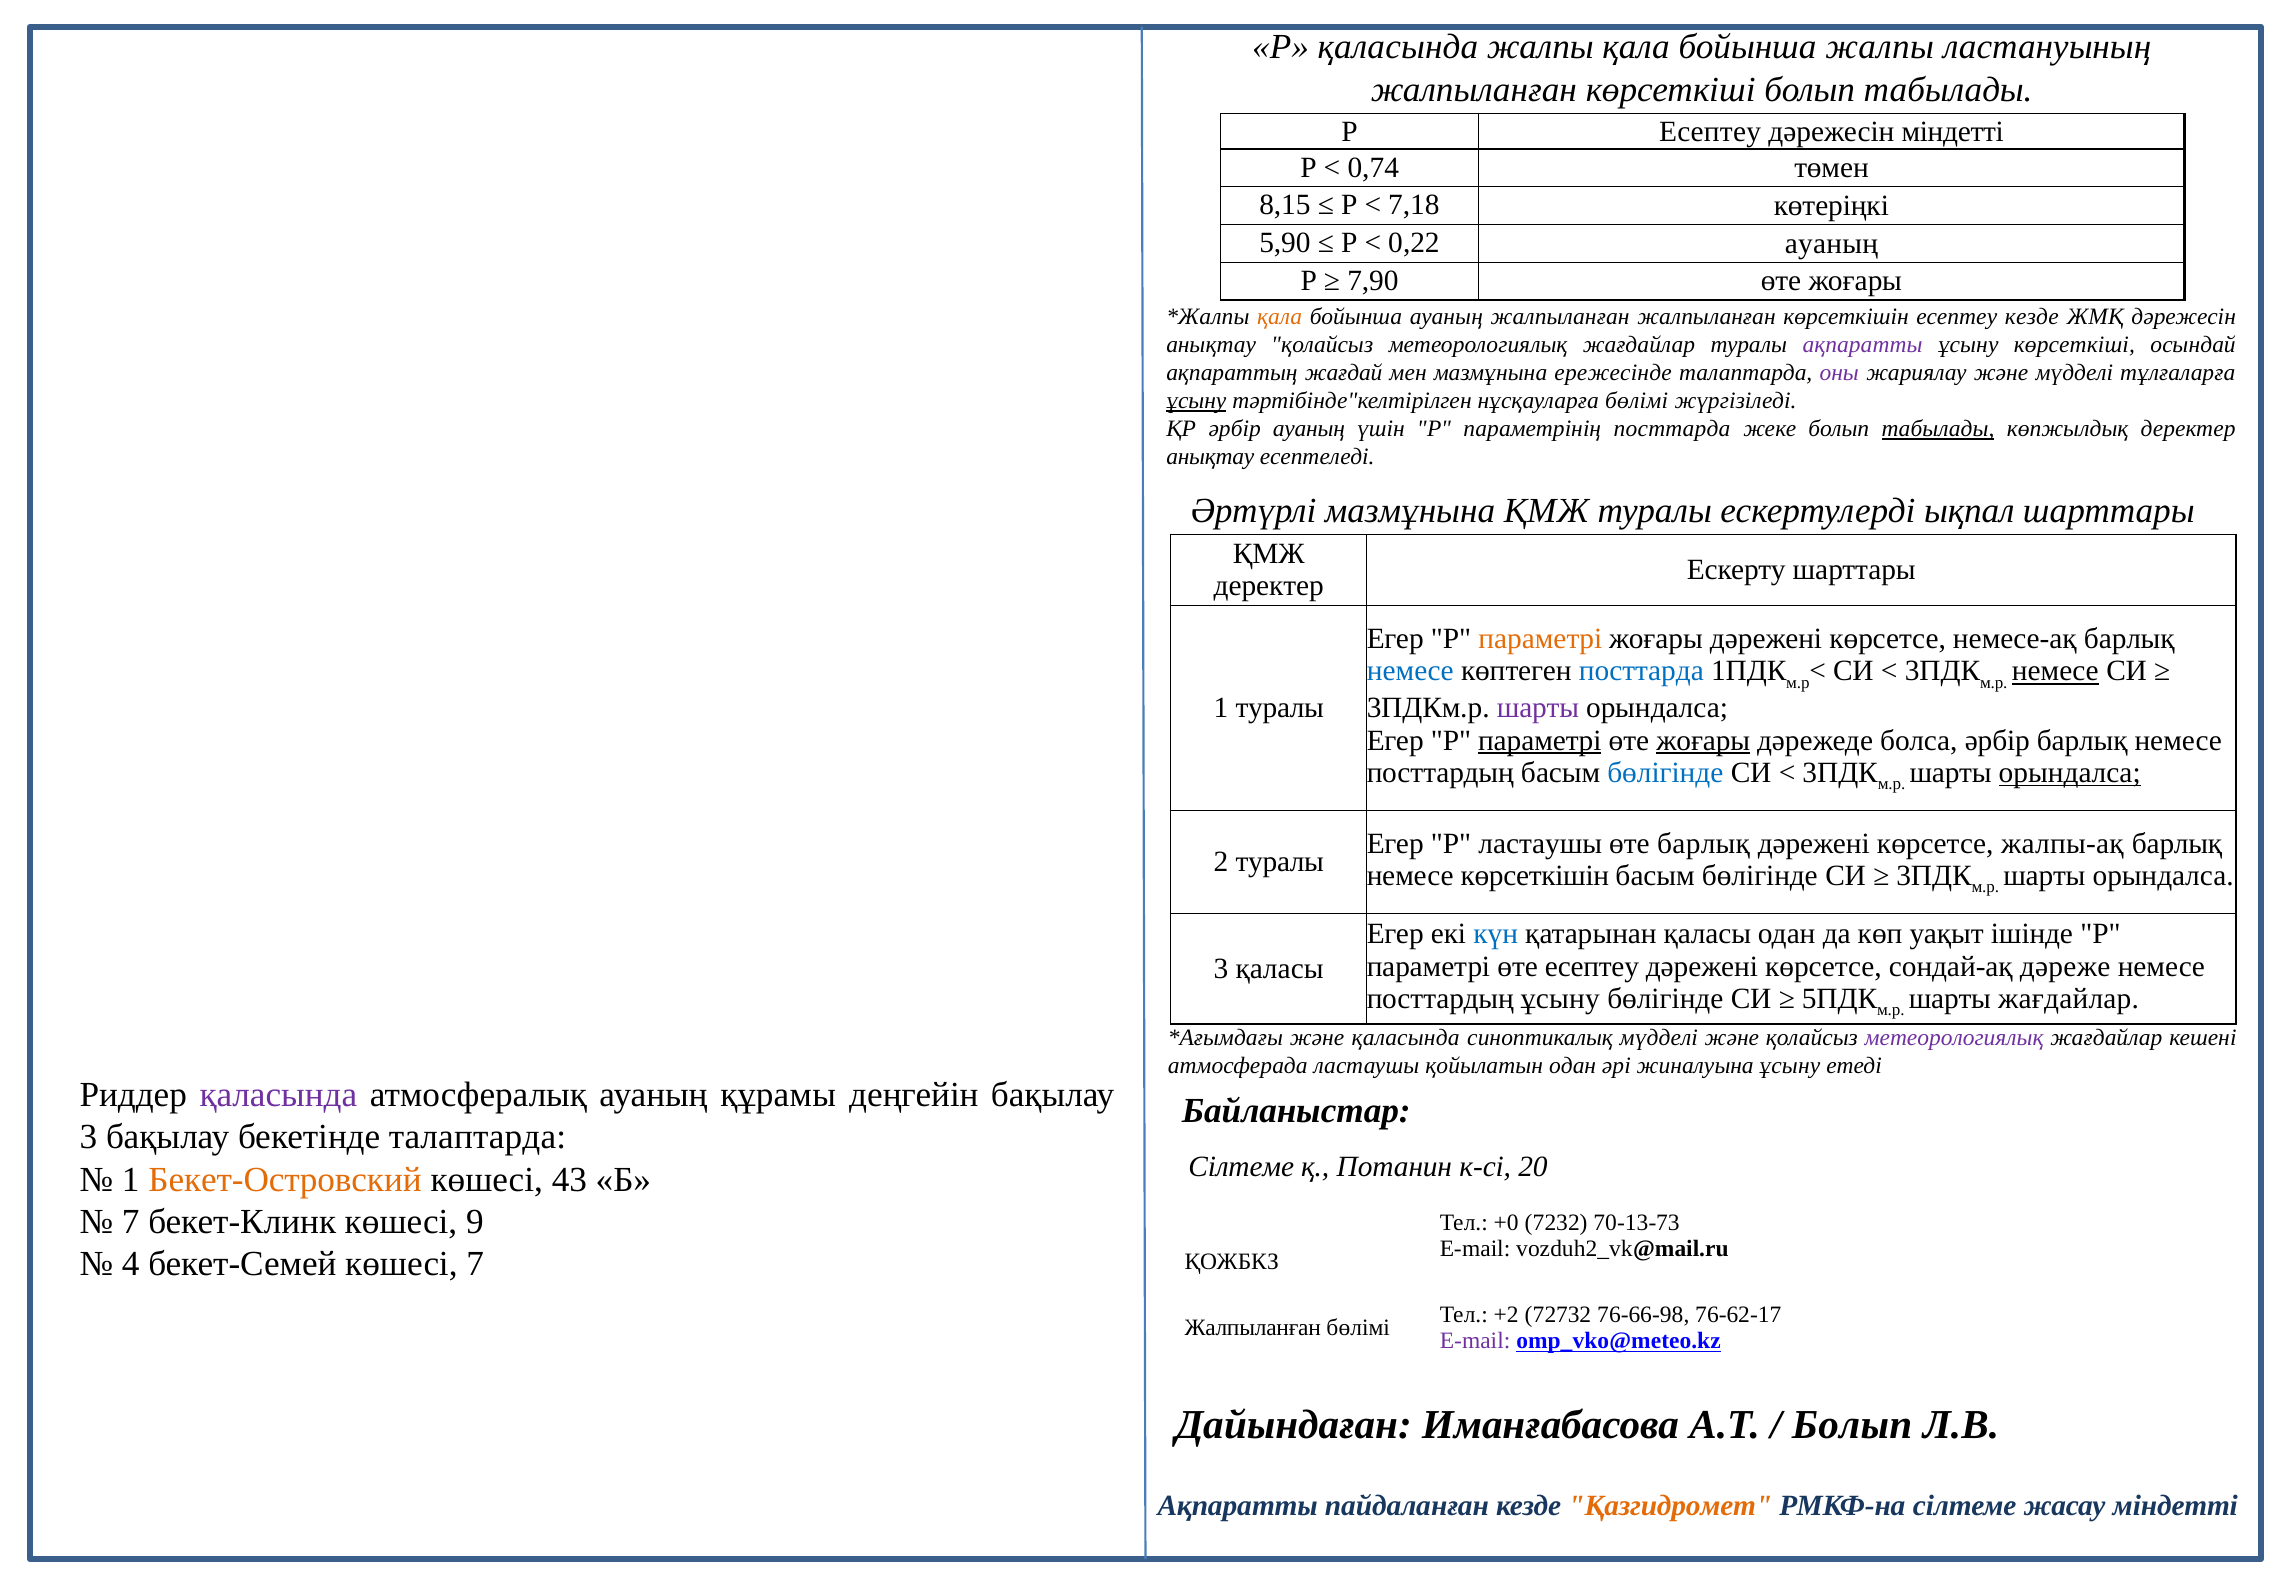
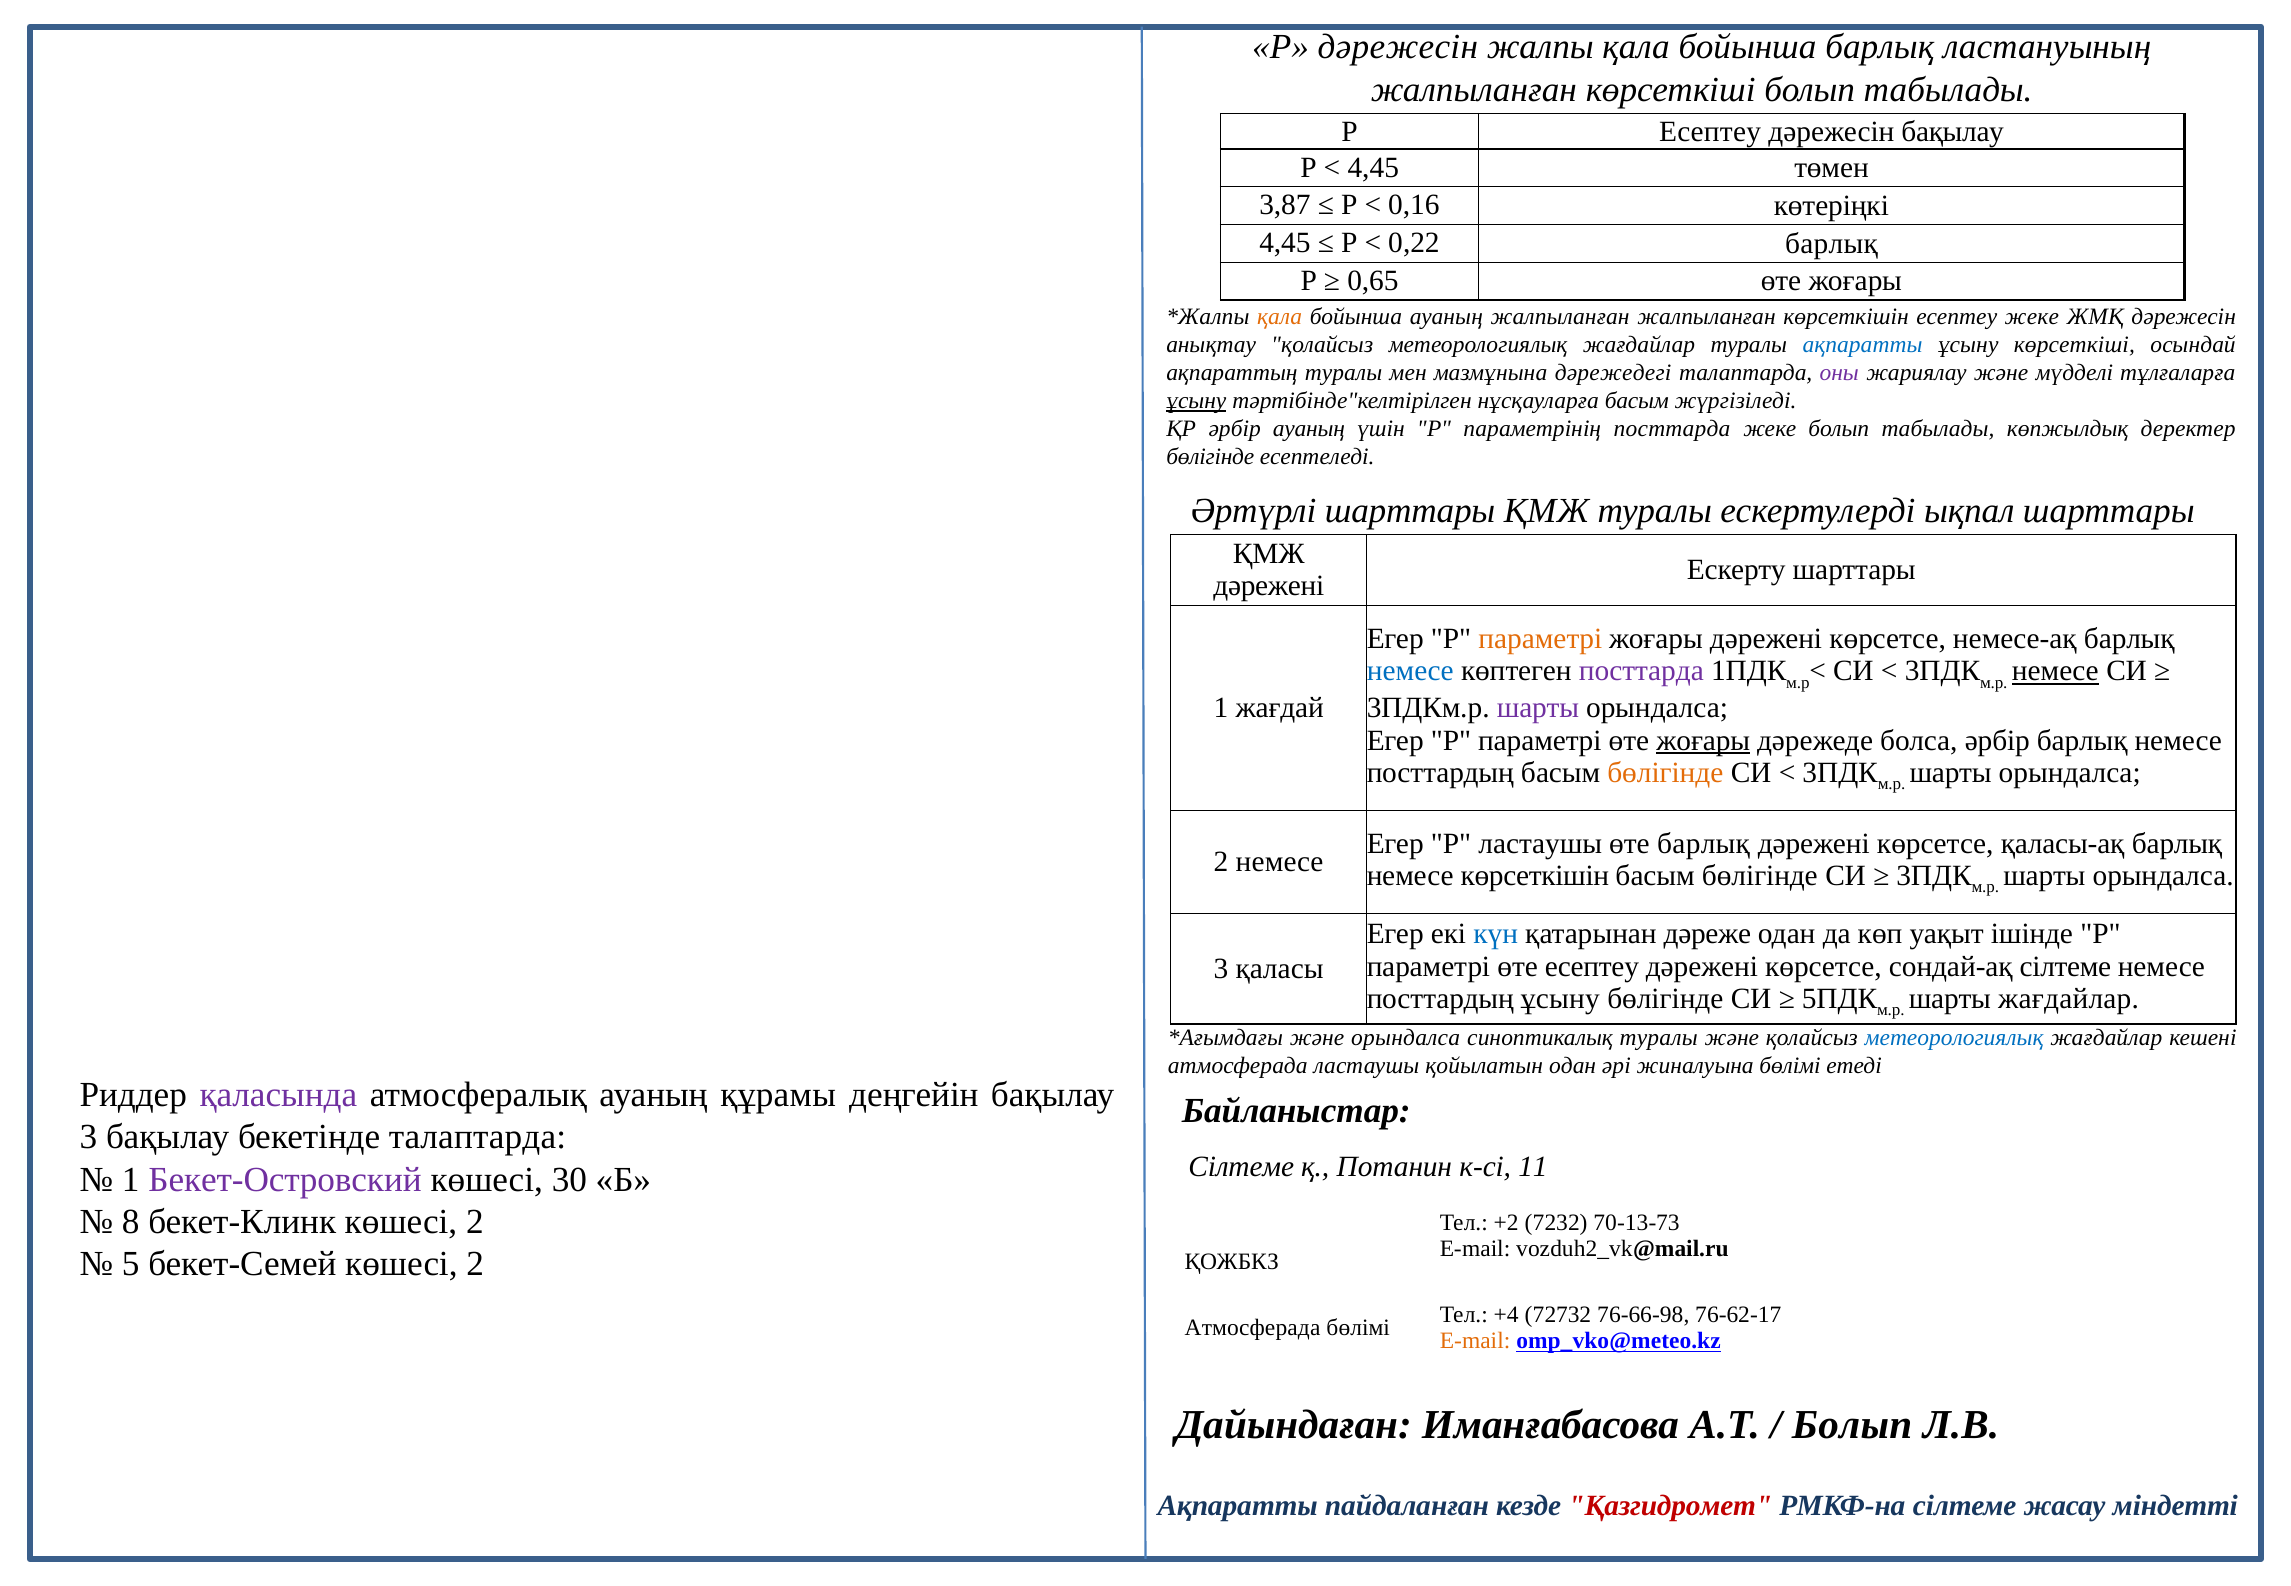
Р қаласында: қаласында -> дәрежесін
бойынша жалпы: жалпы -> барлық
дәрежесін міндетті: міндетті -> бақылау
0,74 at (1373, 167): 0,74 -> 4,45
8,15: 8,15 -> 3,87
7,18: 7,18 -> 0,16
5,90 at (1285, 243): 5,90 -> 4,45
0,22 ауаның: ауаның -> барлық
7,90: 7,90 -> 0,65
есептеу кезде: кезде -> жеке
ақпаратты at (1862, 344) colour: purple -> blue
ақпараттың жағдай: жағдай -> туралы
ережесінде: ережесінде -> дәрежедегі
нұсқауларға бөлімі: бөлімі -> басым
табылады at (1938, 429) underline: present -> none
анықтау at (1210, 457): анықтау -> бөлігінде
Әртүрлі мазмұнына: мазмұнына -> шарттары
деректер at (1269, 586): деректер -> дәрежені
посттарда at (1641, 671) colour: blue -> purple
1 туралы: туралы -> жағдай
параметрі at (1540, 740) underline: present -> none
бөлігінде at (1665, 773) colour: blue -> orange
орындалса at (2070, 773) underline: present -> none
жалпы-ақ: жалпы-ақ -> қаласы-ақ
2 туралы: туралы -> немесе
қатарынан қаласы: қаласы -> дәреже
сондай-ақ дәреже: дәреже -> сілтеме
және қаласында: қаласында -> орындалса
синоптикалық мүдделі: мүдделі -> туралы
метеорологиялық at (1954, 1038) colour: purple -> blue
жиналуына ұсыну: ұсыну -> бөлімі
20: 20 -> 11
Бекет-Островский colour: orange -> purple
43: 43 -> 30
7 at (131, 1222): 7 -> 8
бекет-Клинк көшесі 9: 9 -> 2
+0: +0 -> +2
4: 4 -> 5
бекет-Семей көшесі 7: 7 -> 2
+2: +2 -> +4
Жалпыланған at (1253, 1328): Жалпыланған -> Атмосферада
E-mail at (1475, 1341) colour: purple -> orange
Қазгидромет colour: orange -> red
